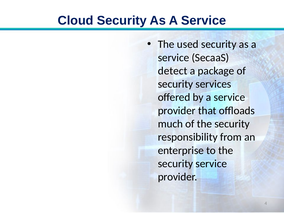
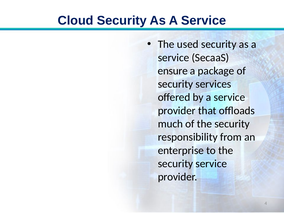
detect: detect -> ensure
